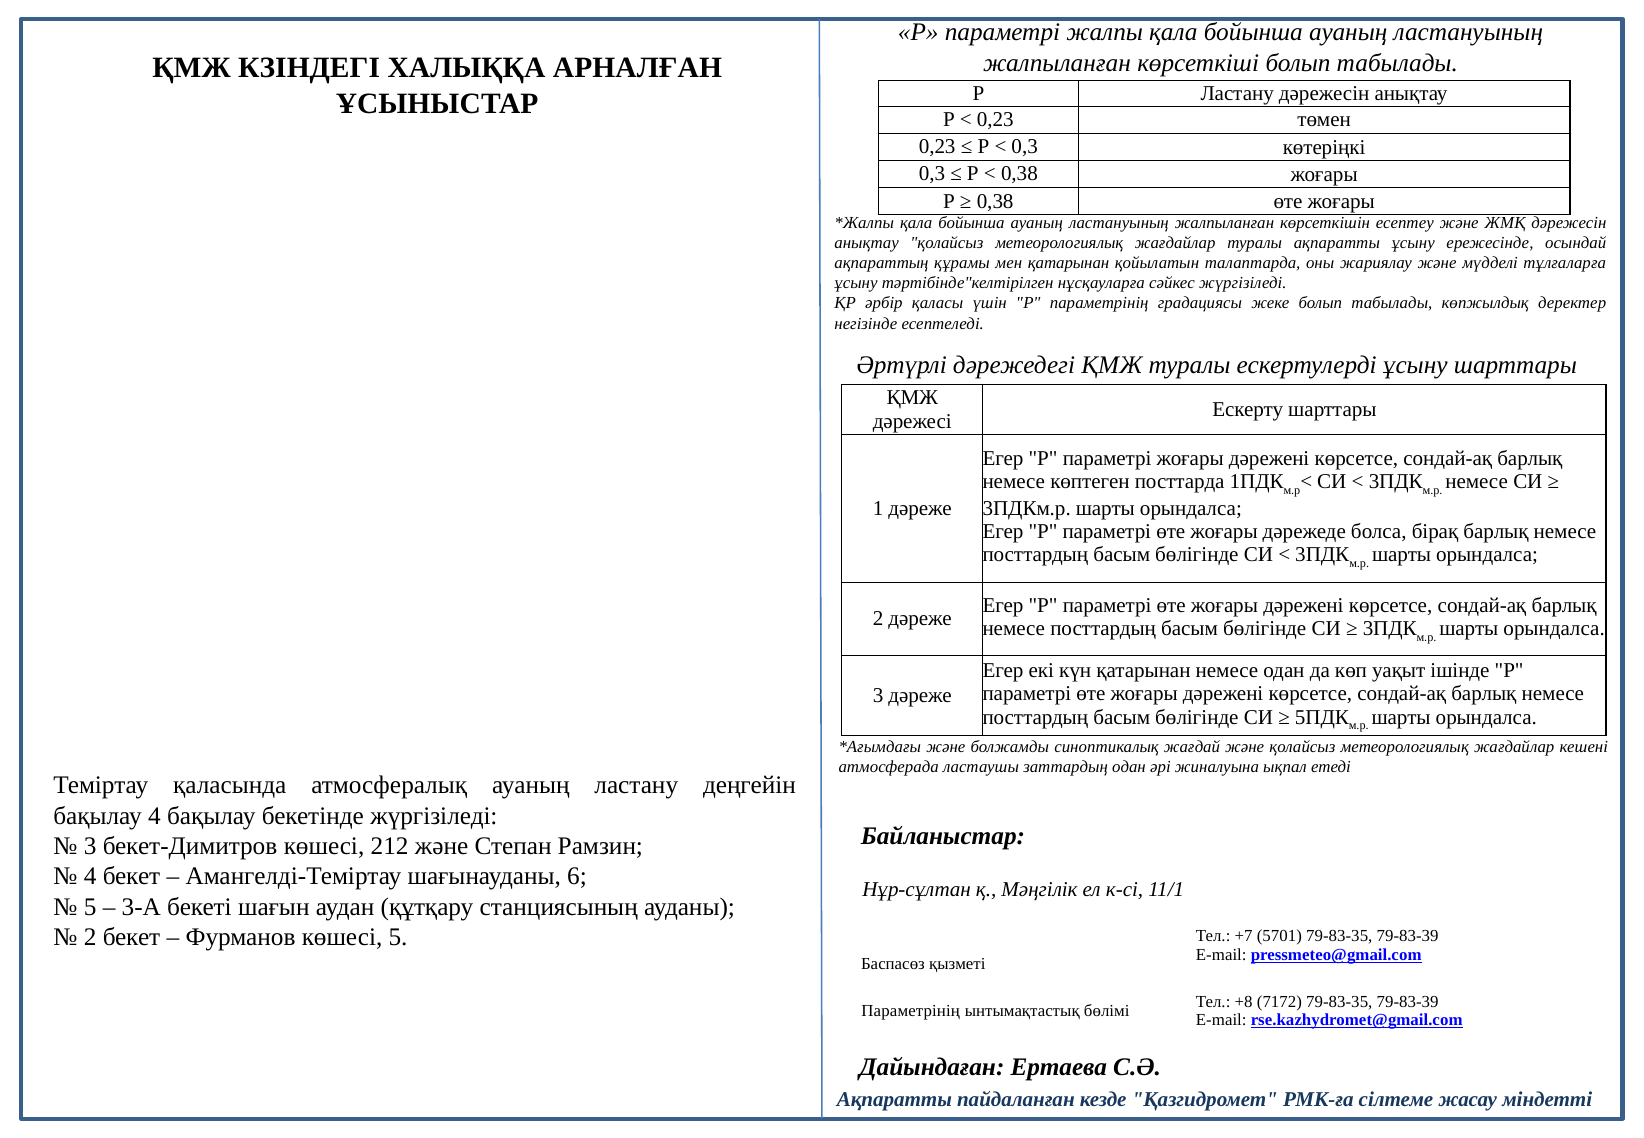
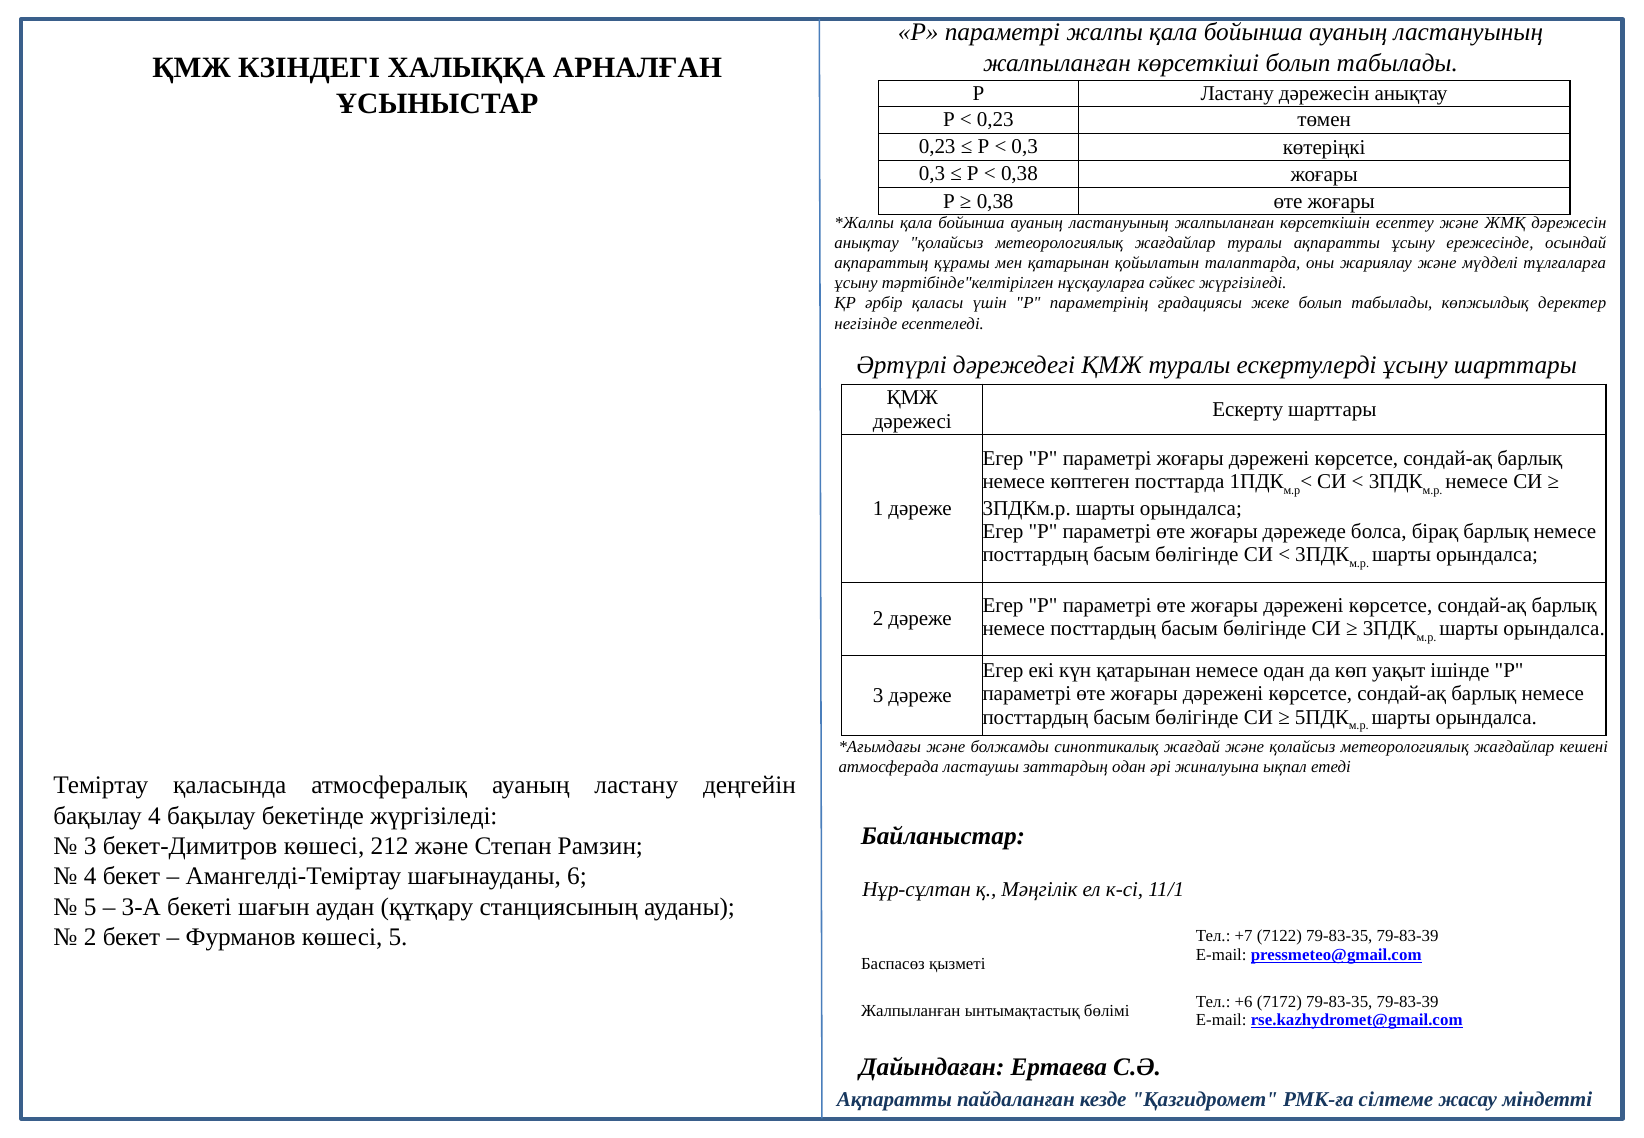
5701: 5701 -> 7122
+8: +8 -> +6
Параметрінің at (911, 1011): Параметрінің -> Жалпыланған
